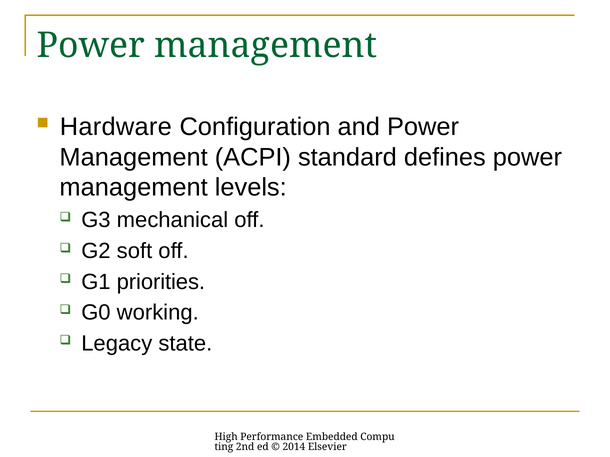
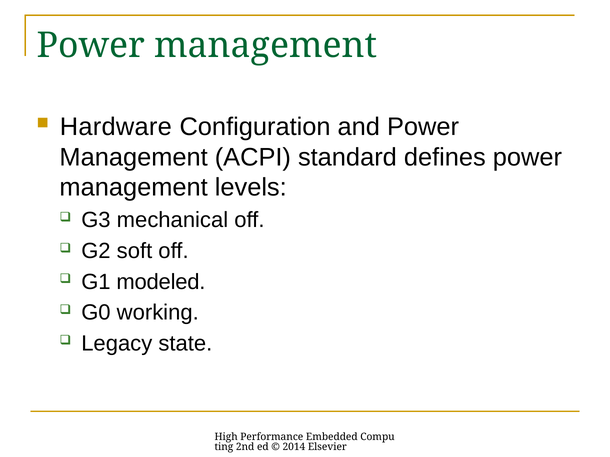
priorities: priorities -> modeled
